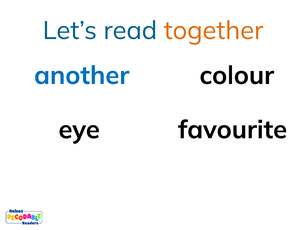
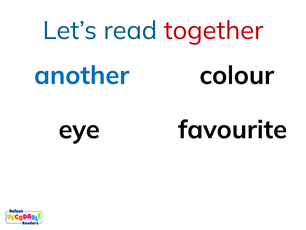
together colour: orange -> red
